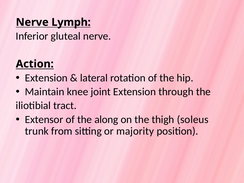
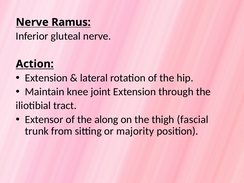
Lymph: Lymph -> Ramus
soleus: soleus -> fascial
